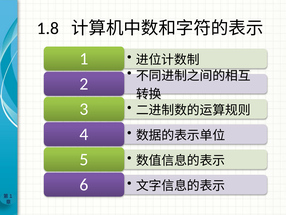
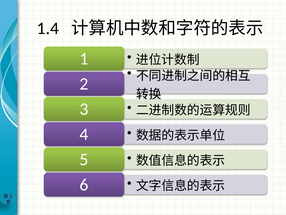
1.8: 1.8 -> 1.4
